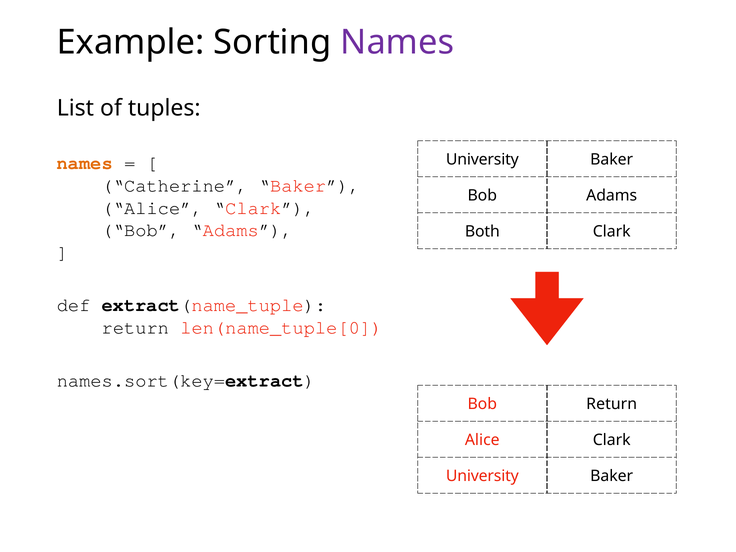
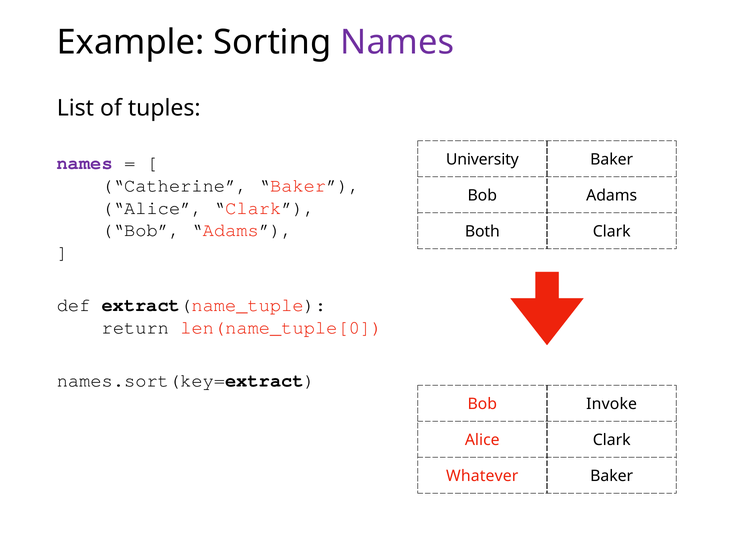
names at (85, 163) colour: orange -> purple
Bob Return: Return -> Invoke
University at (482, 476): University -> Whatever
